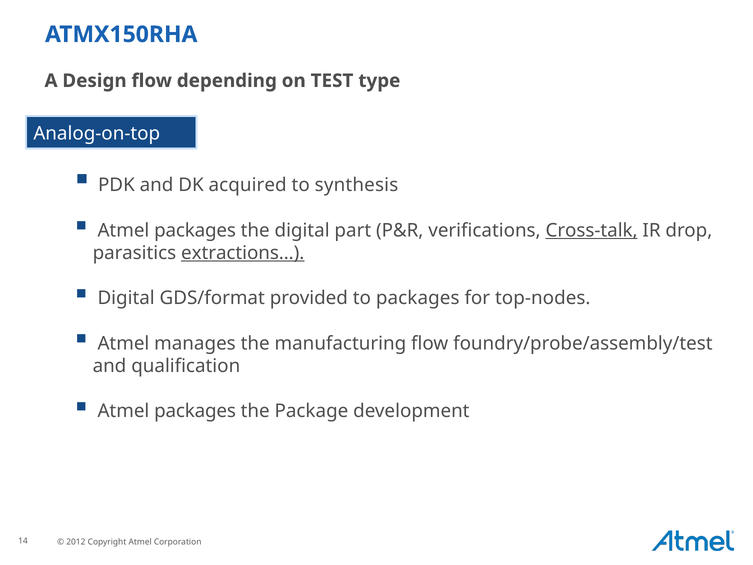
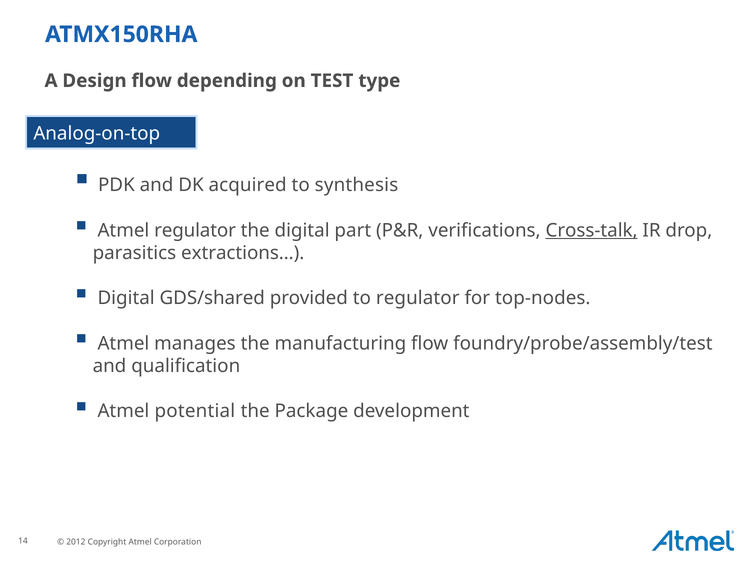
packages at (195, 230): packages -> regulator
extractions… underline: present -> none
GDS/format: GDS/format -> GDS/shared
to packages: packages -> regulator
packages at (195, 411): packages -> potential
